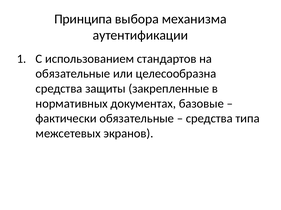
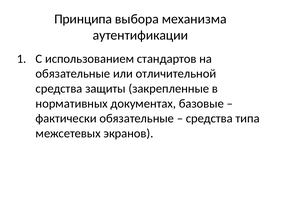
целесообразна: целесообразна -> отличительной
